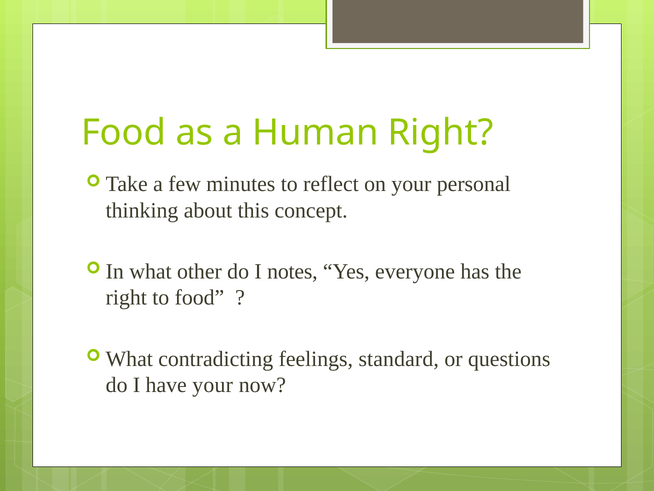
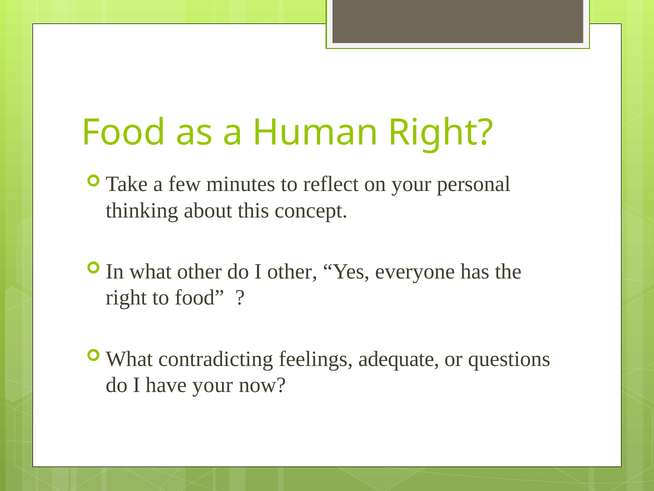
I notes: notes -> other
standard: standard -> adequate
